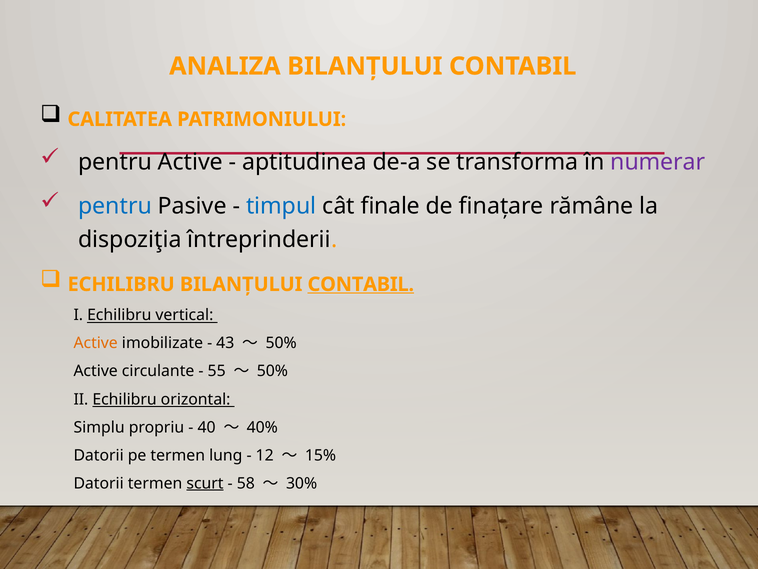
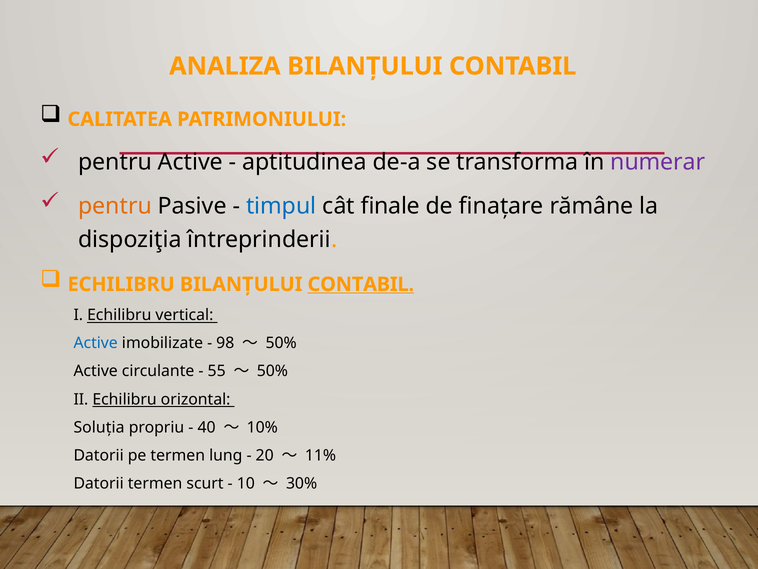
pentru at (115, 206) colour: blue -> orange
Active at (96, 343) colour: orange -> blue
43: 43 -> 98
Simplu: Simplu -> Soluția
40%: 40% -> 10%
12: 12 -> 20
15%: 15% -> 11%
scurt underline: present -> none
58: 58 -> 10
